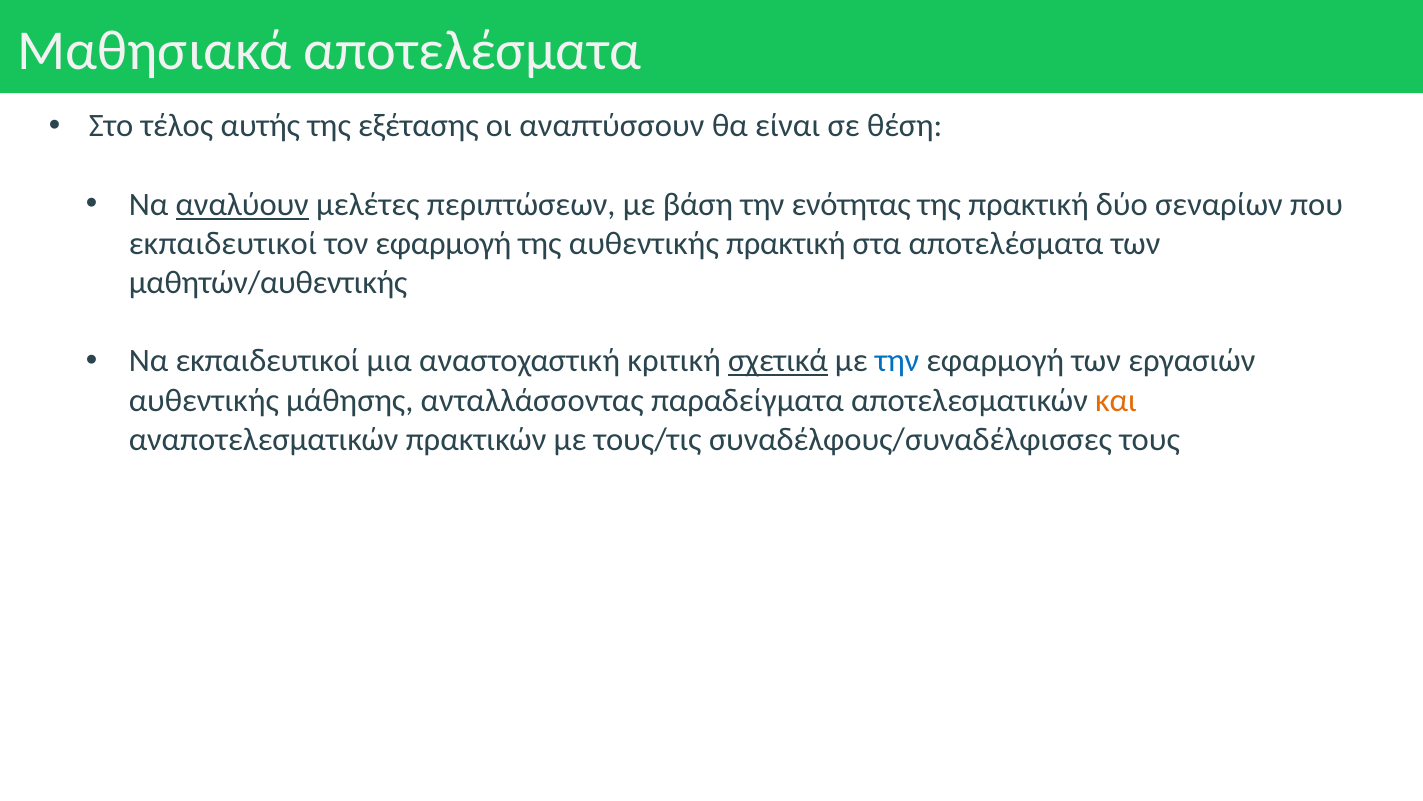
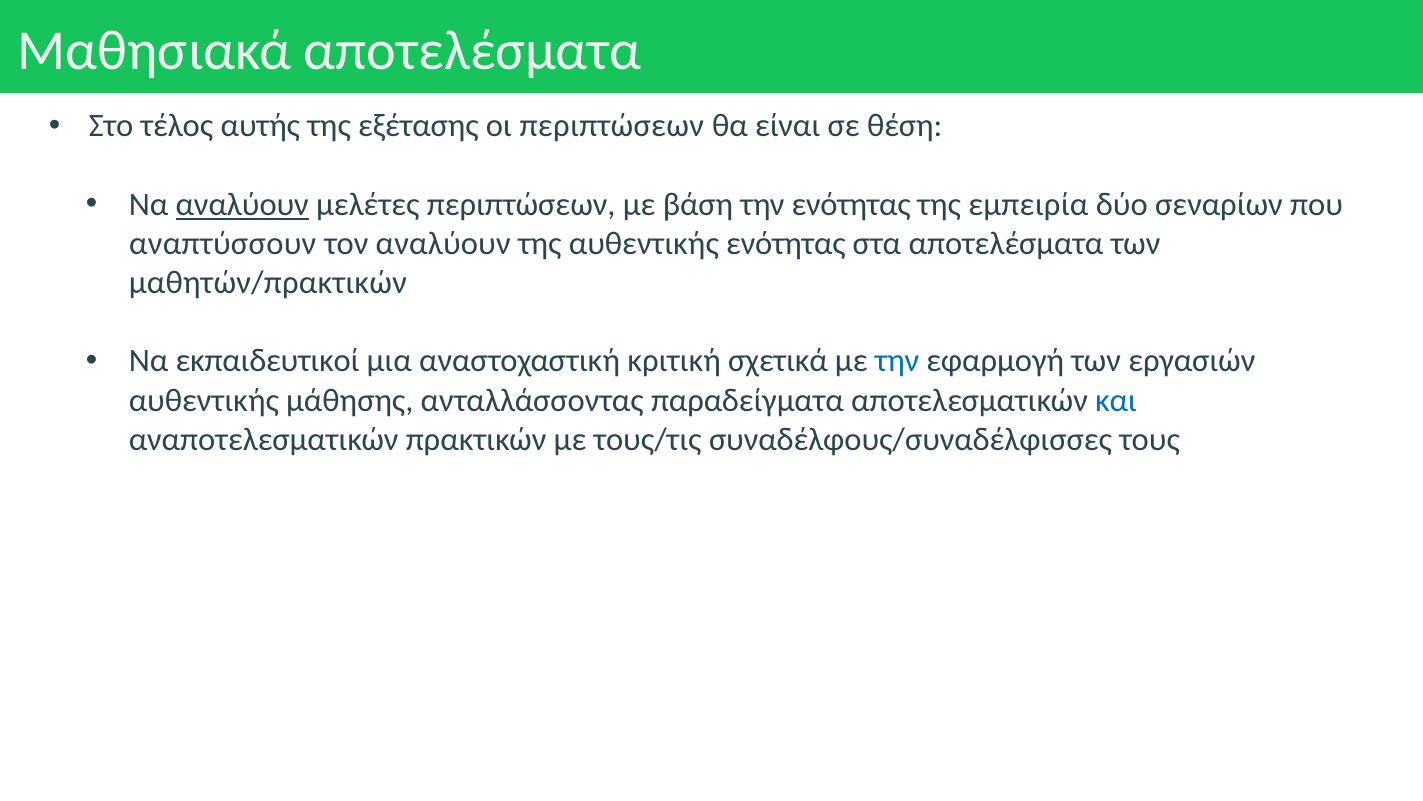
οι αναπτύσσουν: αναπτύσσουν -> περιπτώσεων
της πρακτική: πρακτική -> εμπειρία
εκπαιδευτικοί at (223, 244): εκπαιδευτικοί -> αναπτύσσουν
τον εφαρμογή: εφαρμογή -> αναλύουν
αυθεντικής πρακτική: πρακτική -> ενότητας
μαθητών/αυθεντικής: μαθητών/αυθεντικής -> μαθητών/πρακτικών
σχετικά underline: present -> none
και colour: orange -> blue
